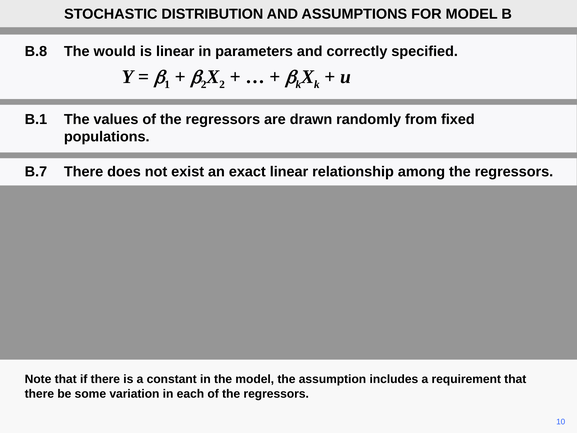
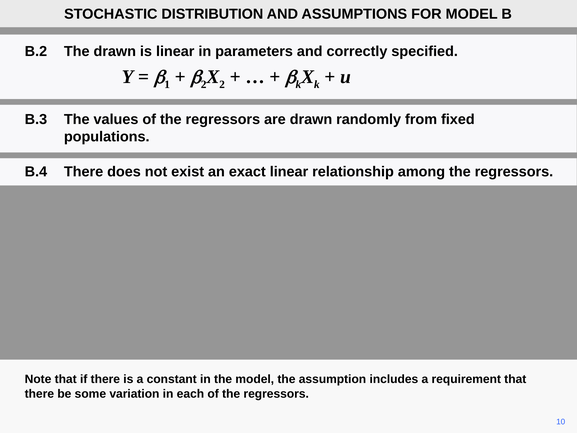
B.8: B.8 -> B.2
The would: would -> drawn
B.1: B.1 -> B.3
B.7: B.7 -> B.4
